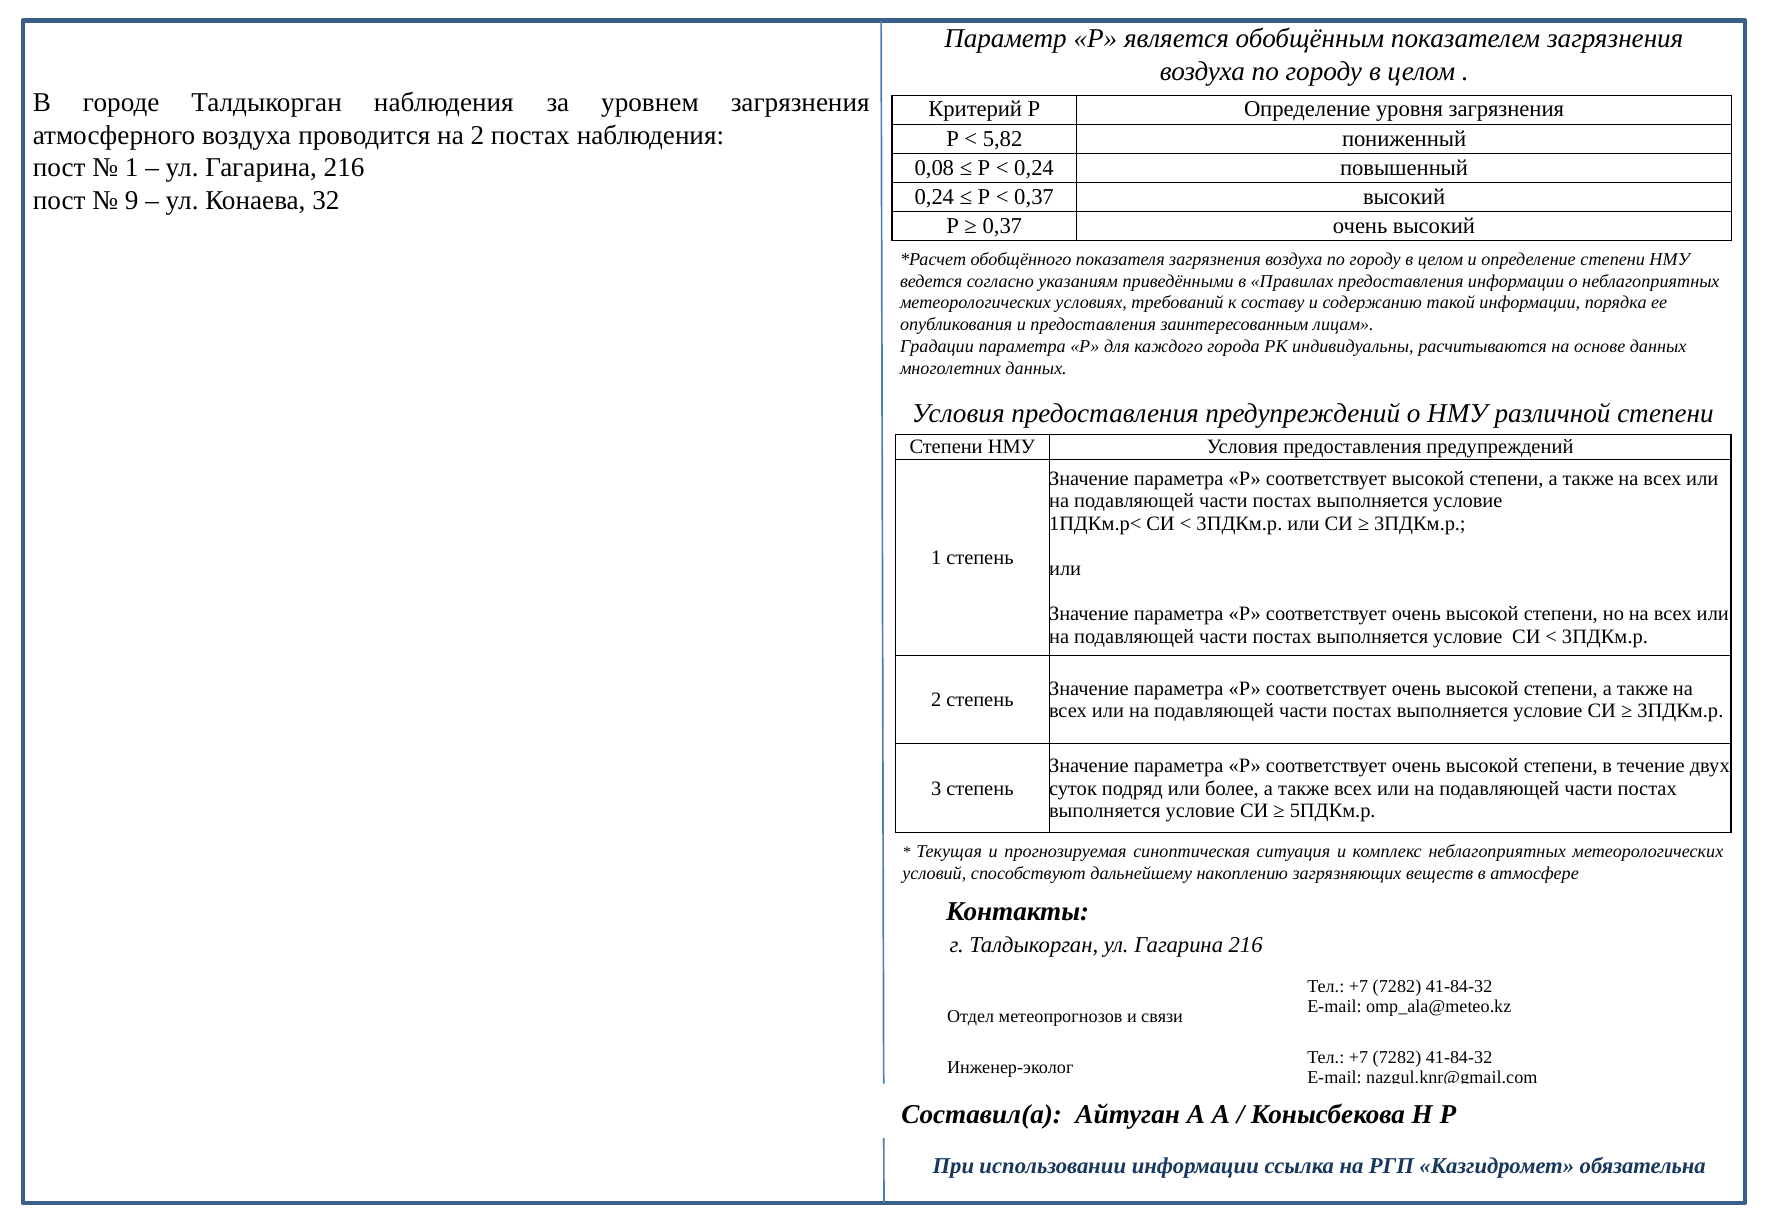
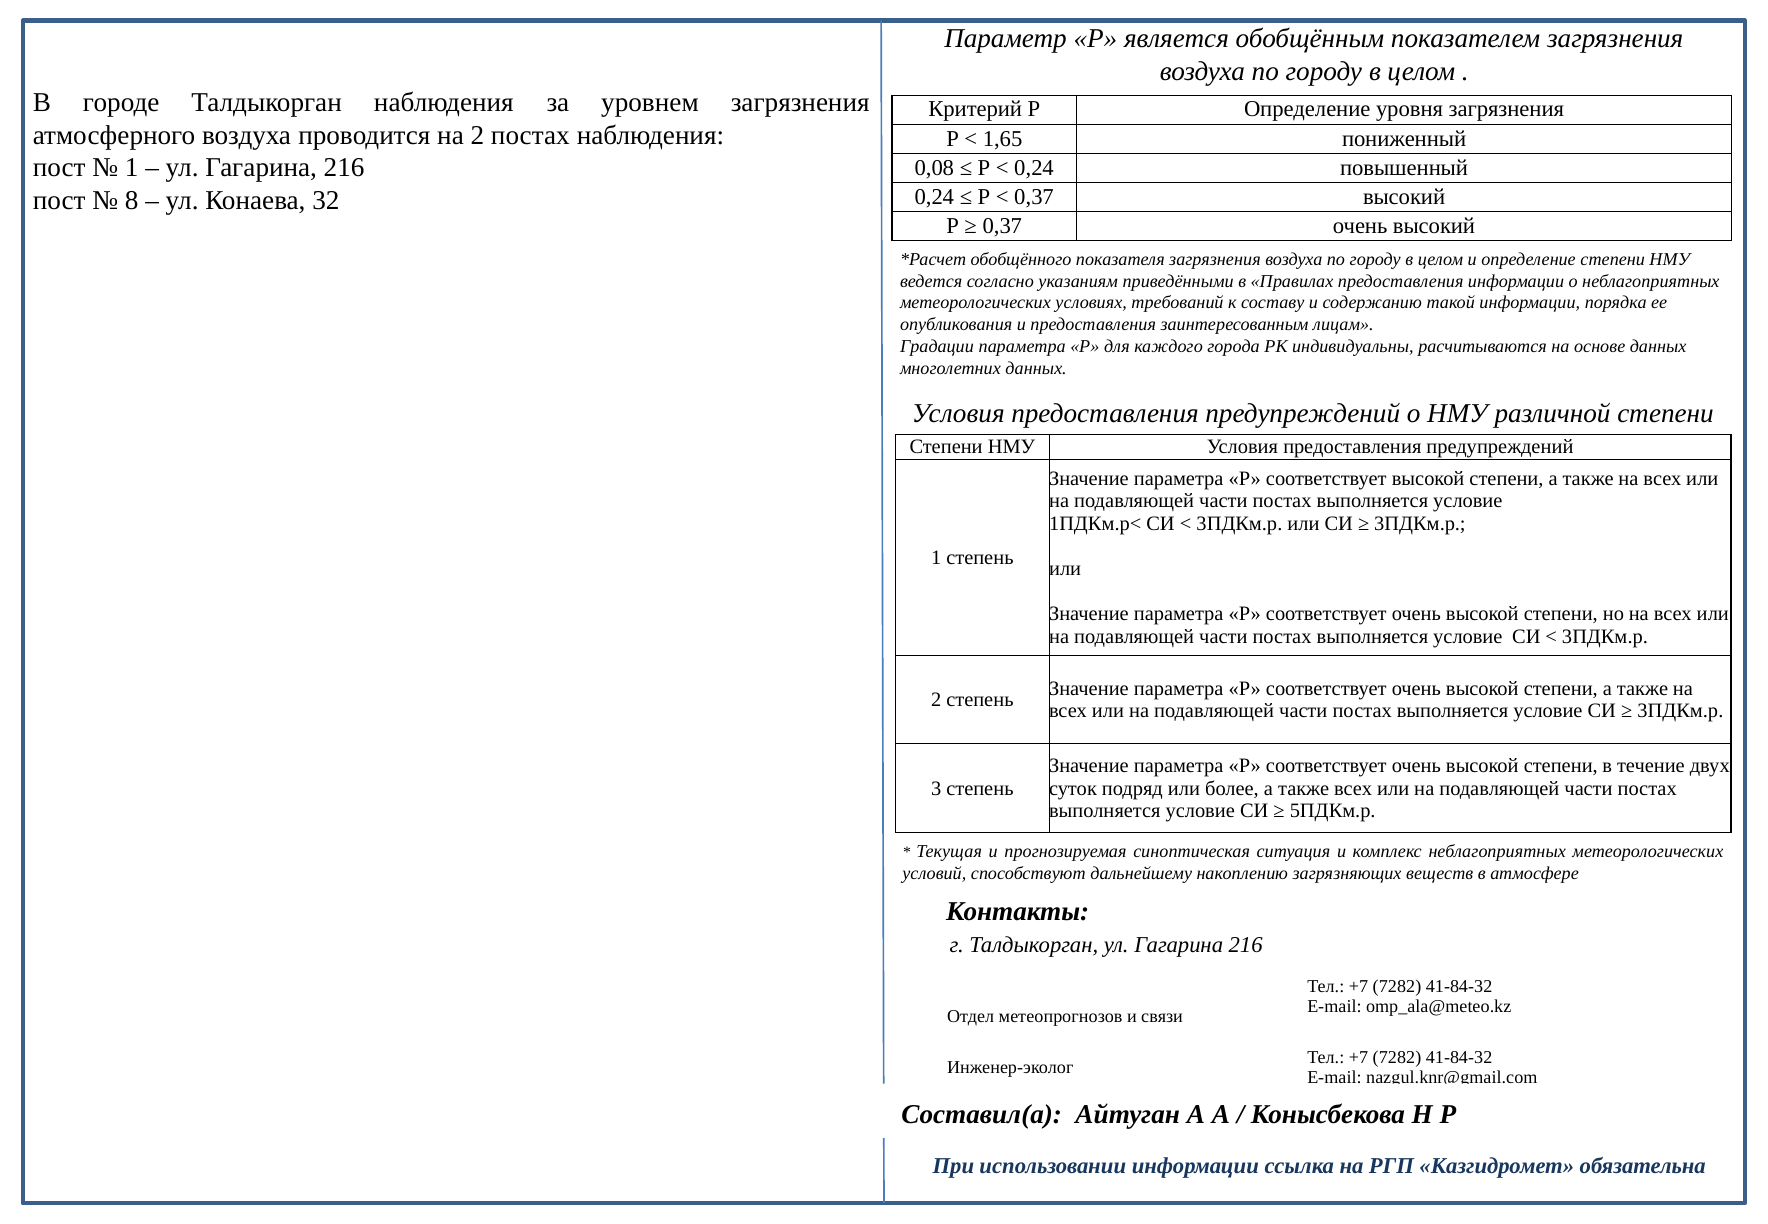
5,82: 5,82 -> 1,65
9: 9 -> 8
